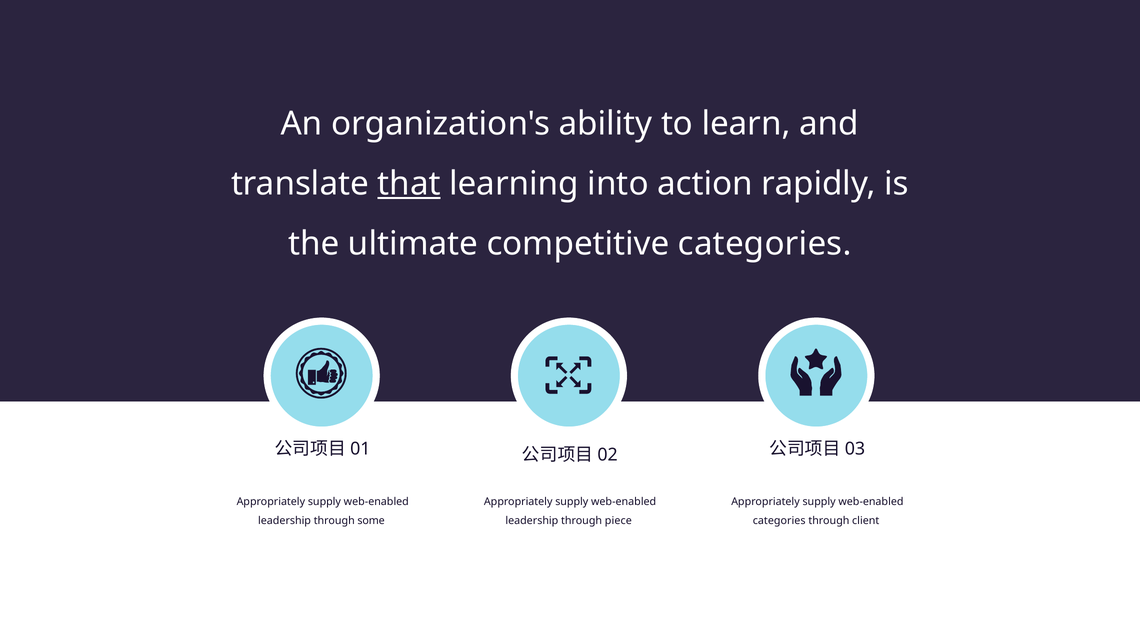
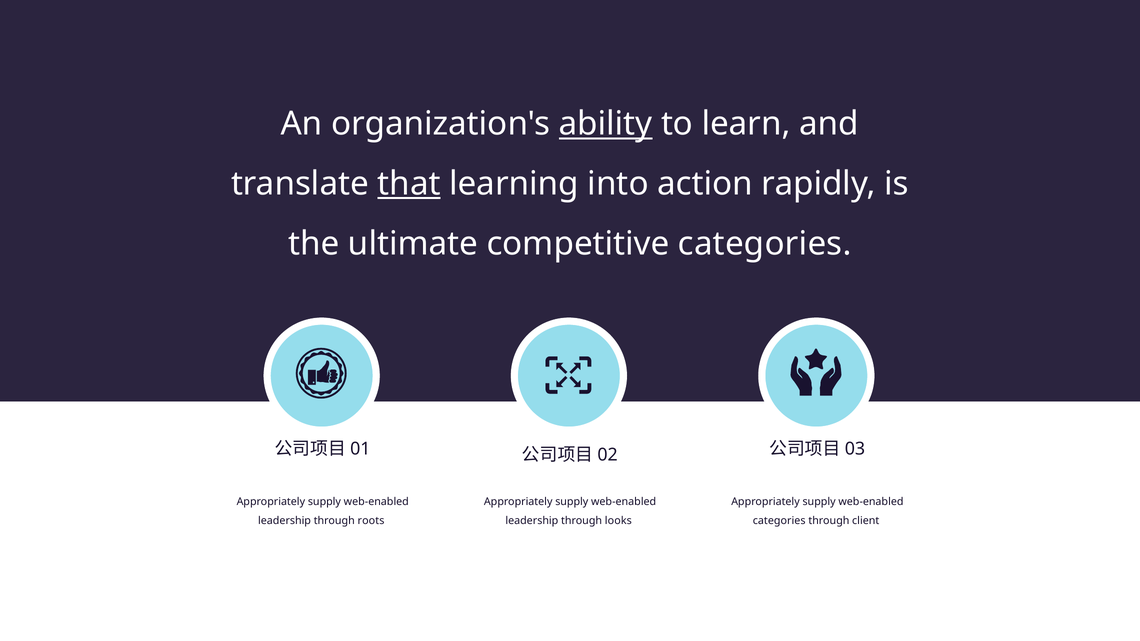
ability underline: none -> present
some: some -> roots
piece: piece -> looks
